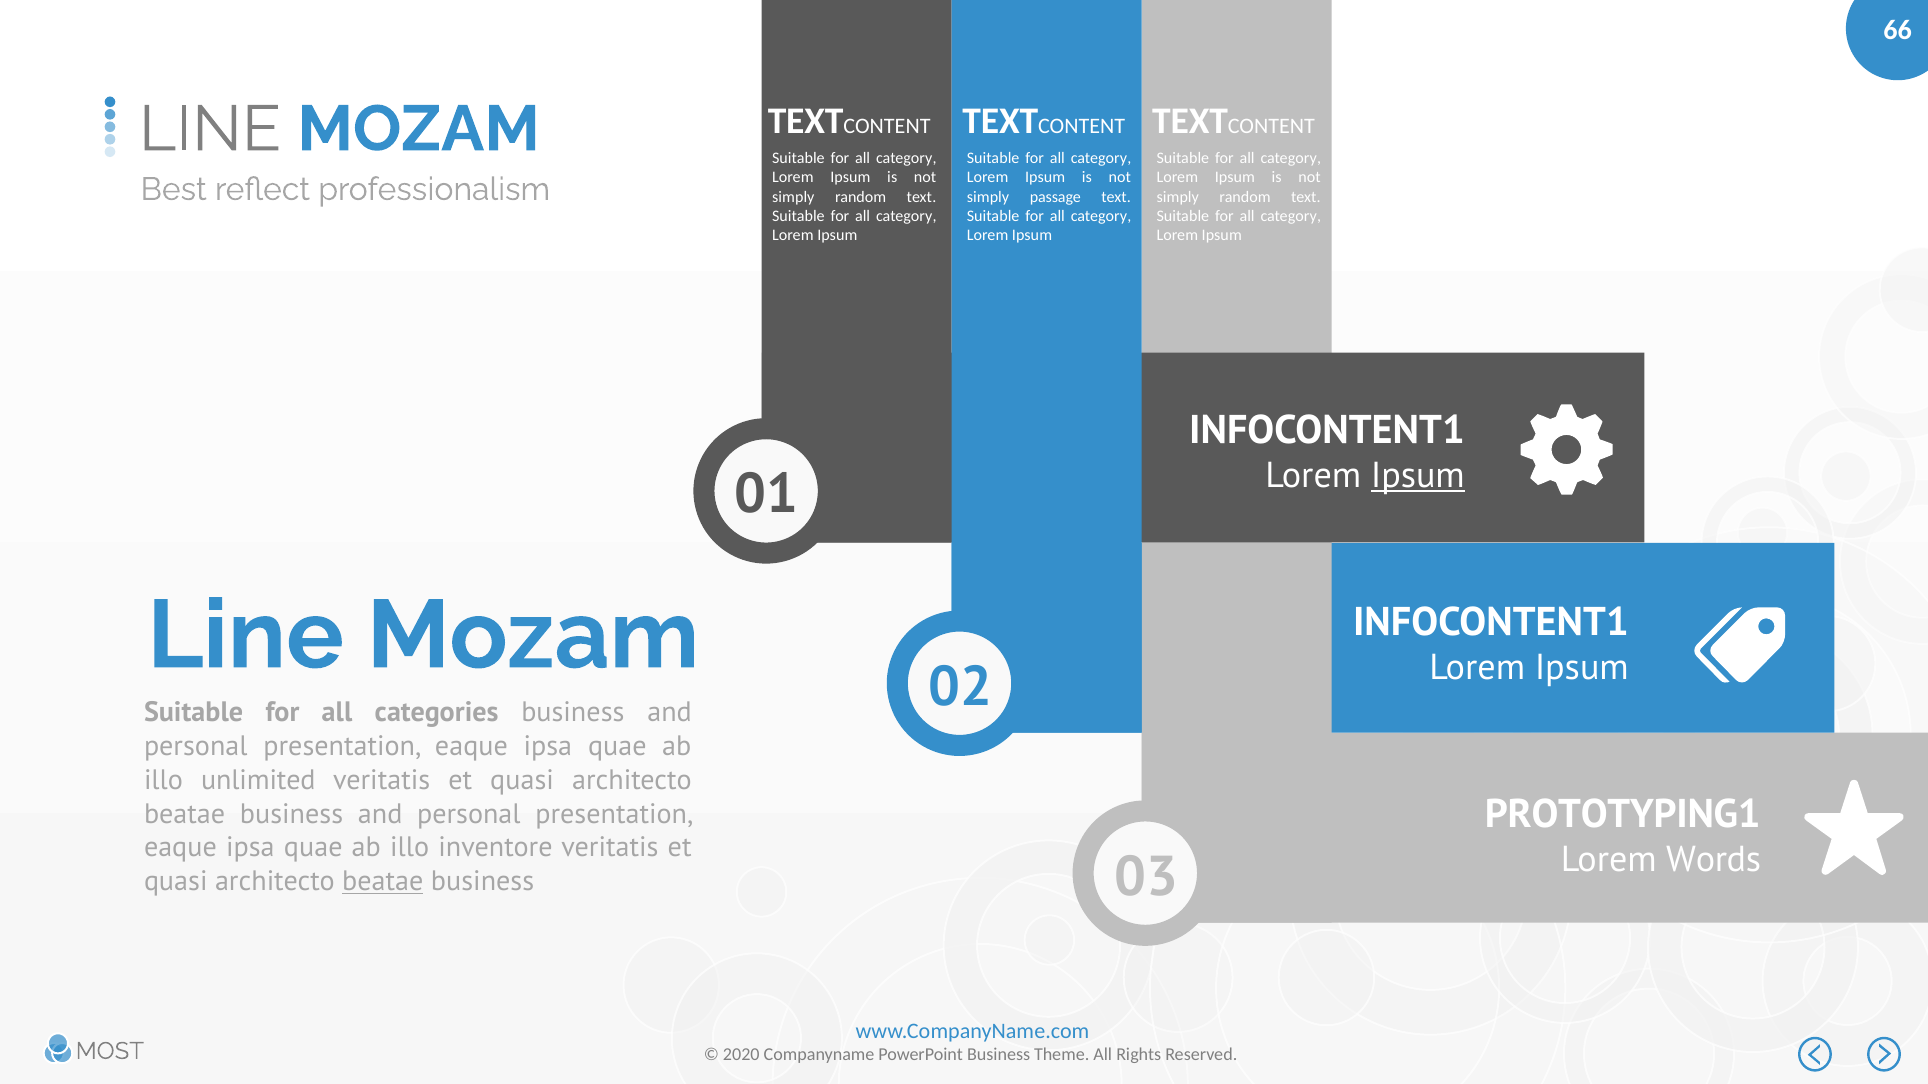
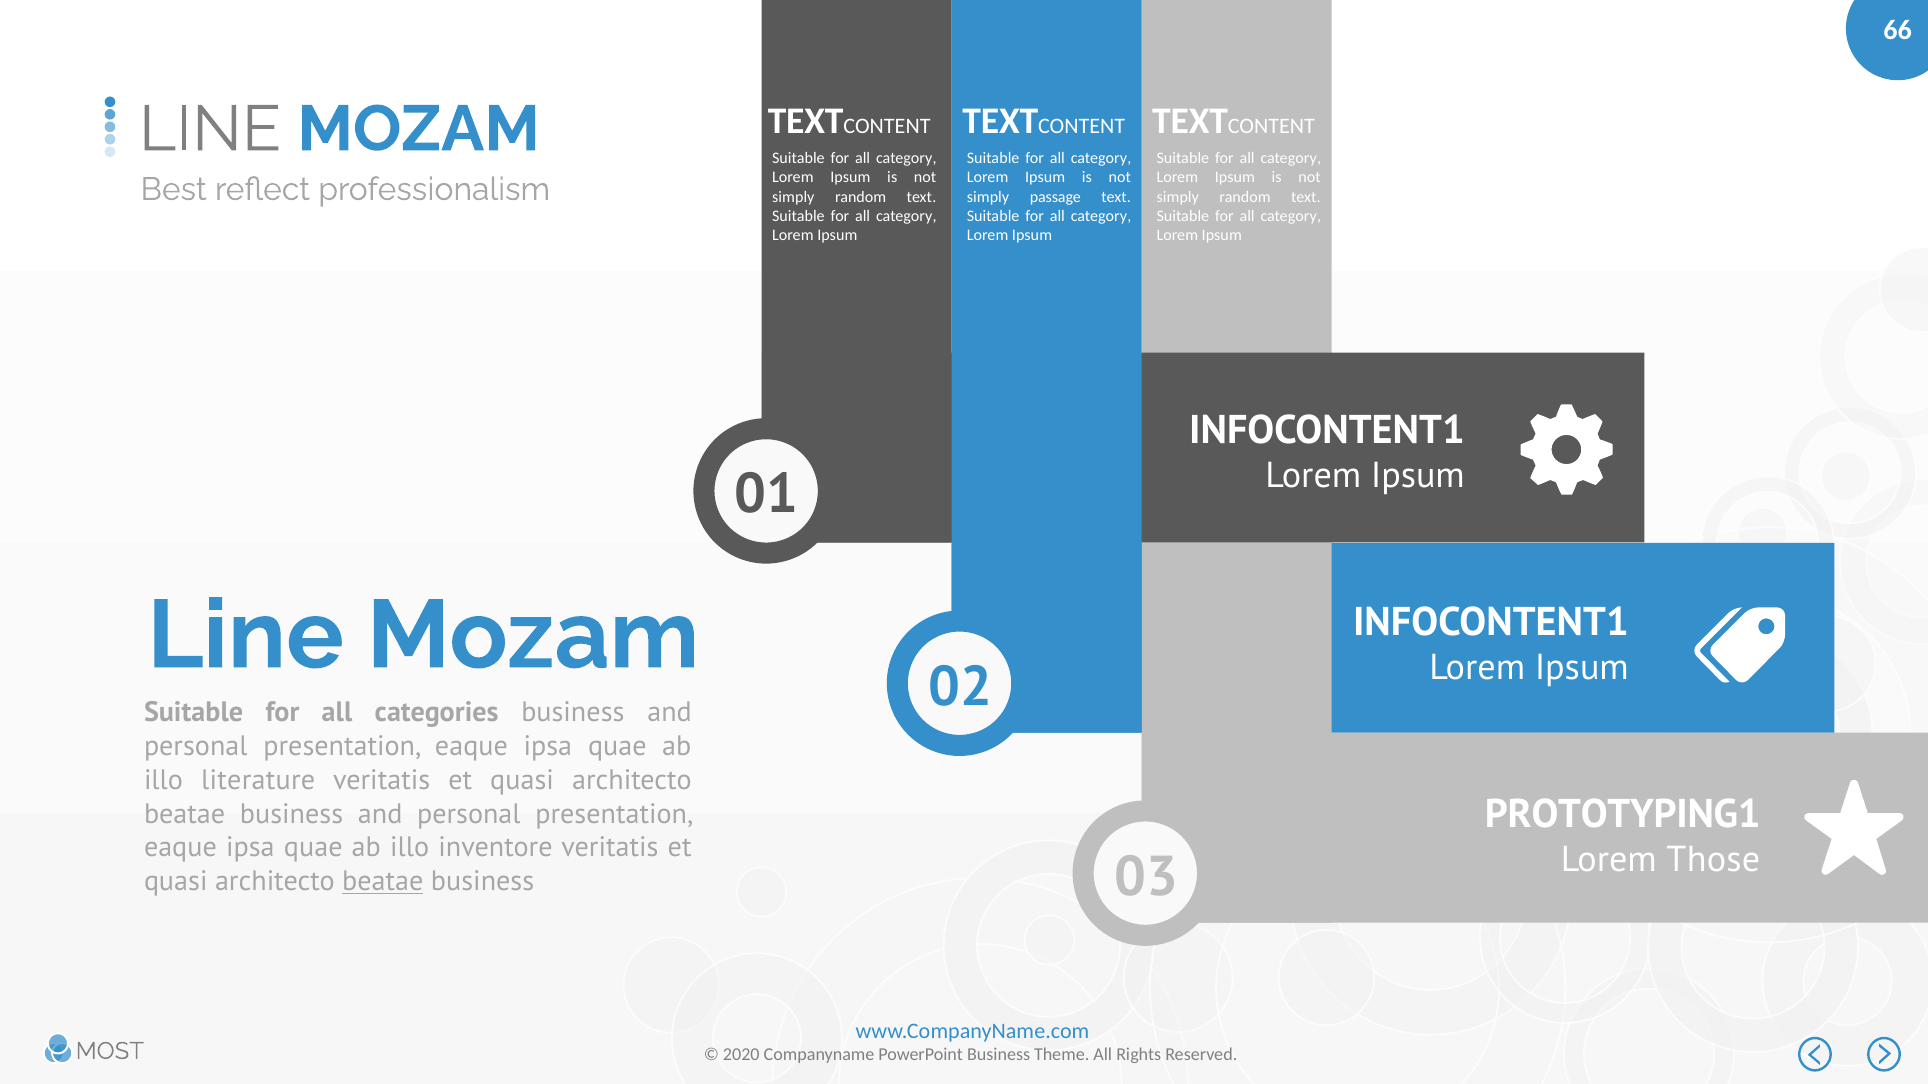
Ipsum at (1418, 476) underline: present -> none
unlimited: unlimited -> literature
Words: Words -> Those
